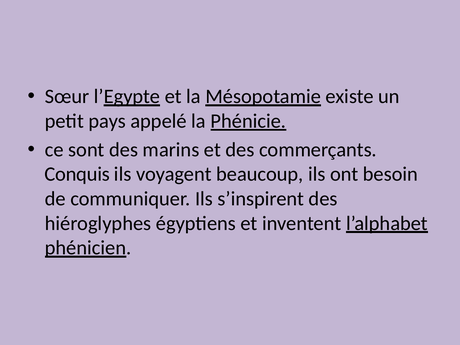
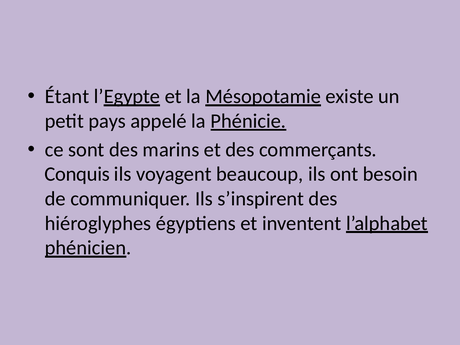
Sœur: Sœur -> Étant
